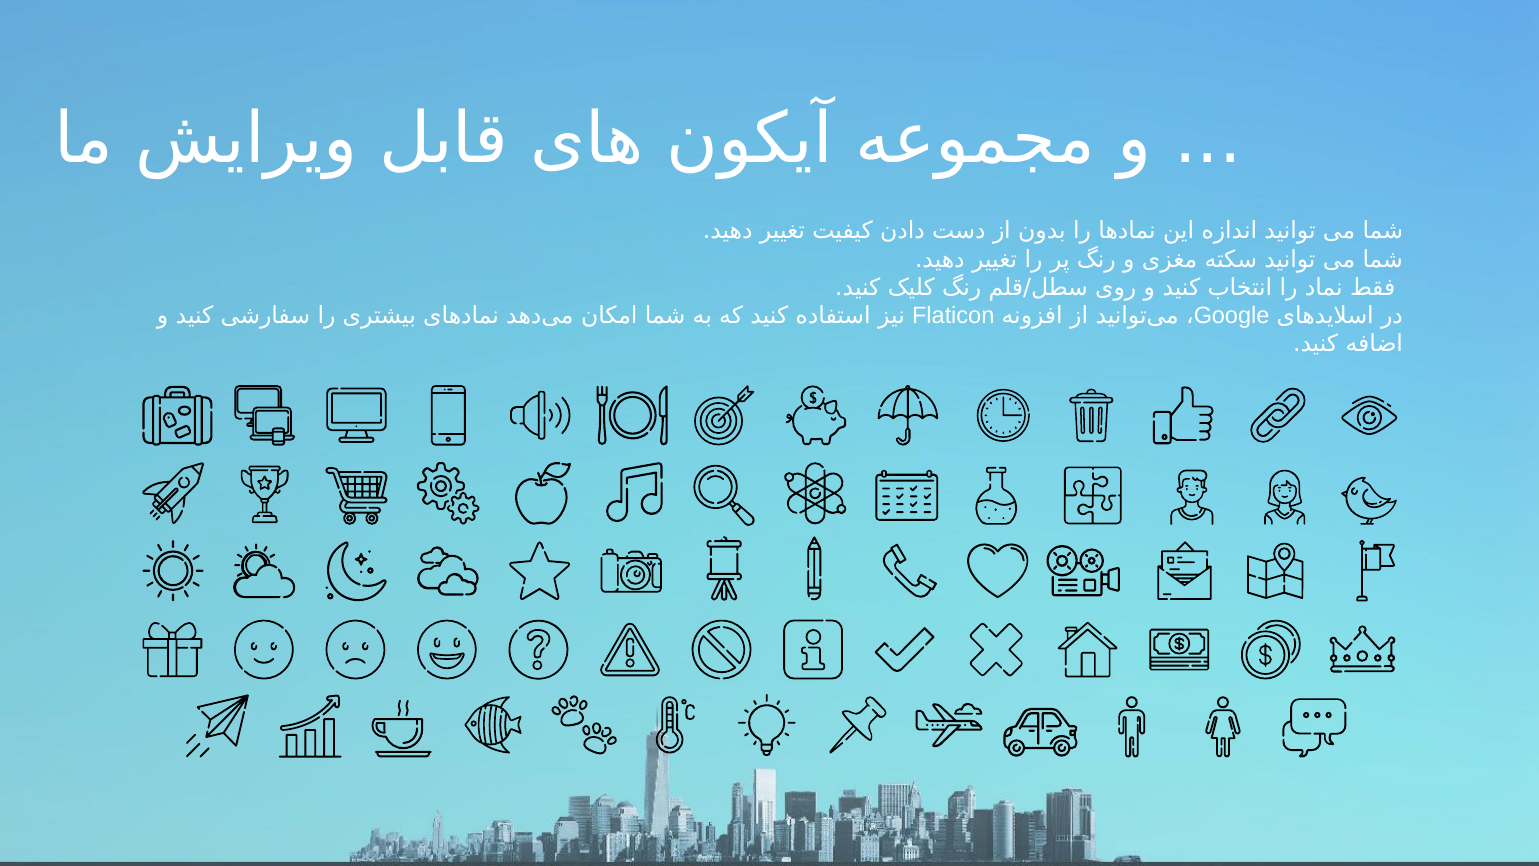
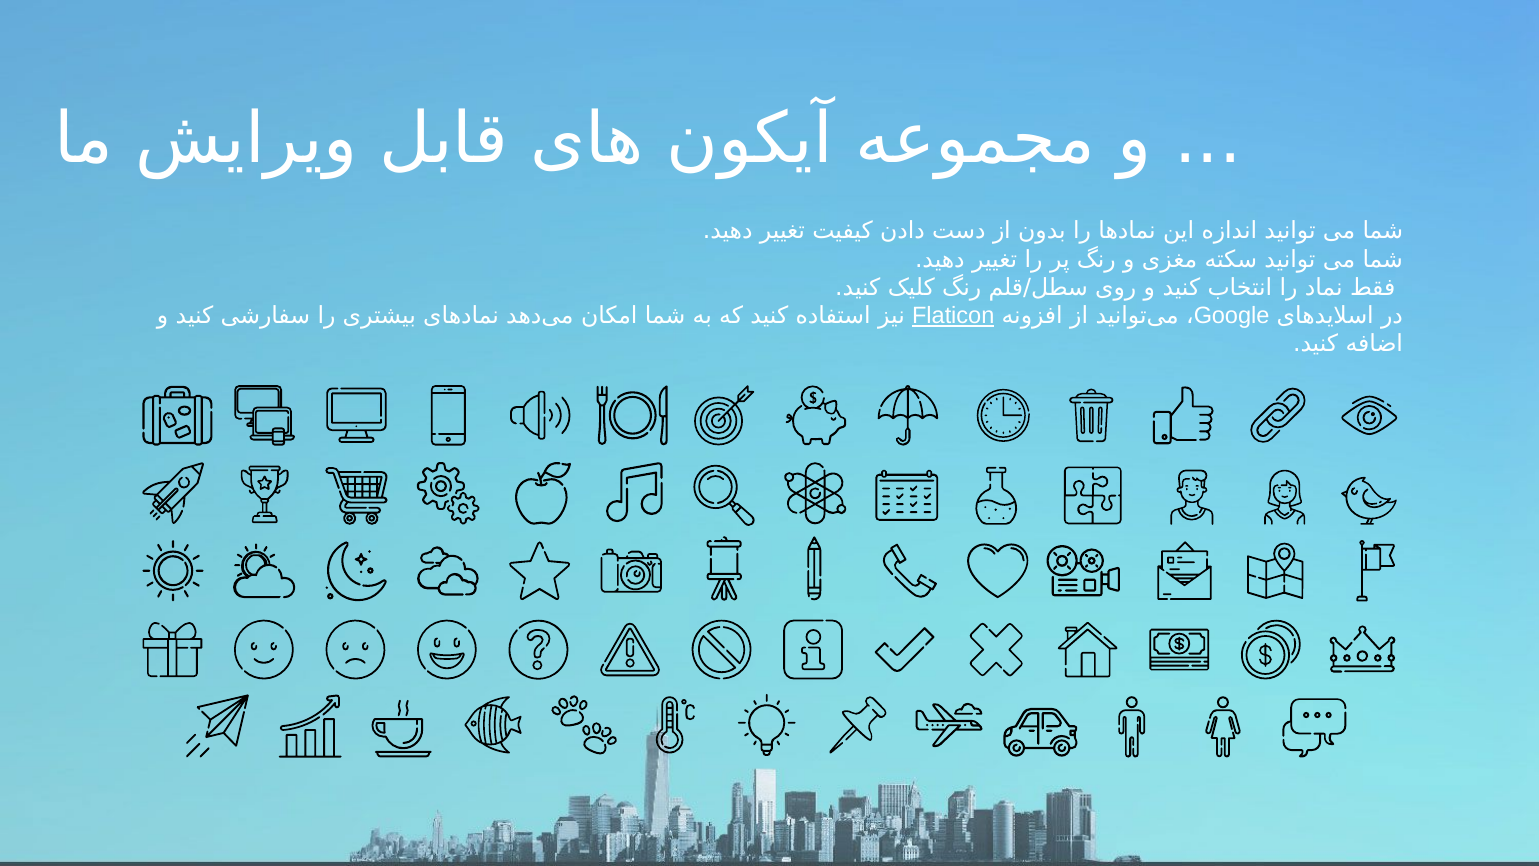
Flaticon underline: none -> present
